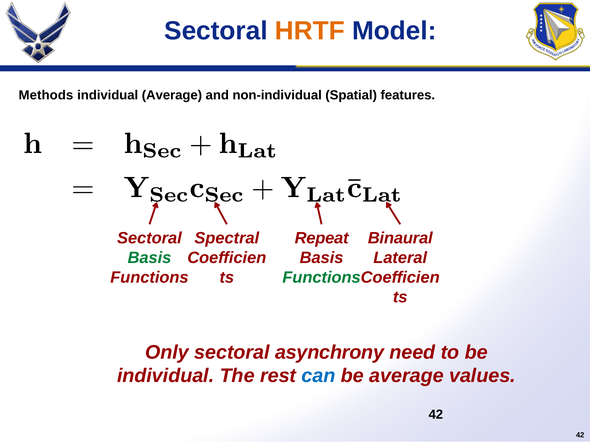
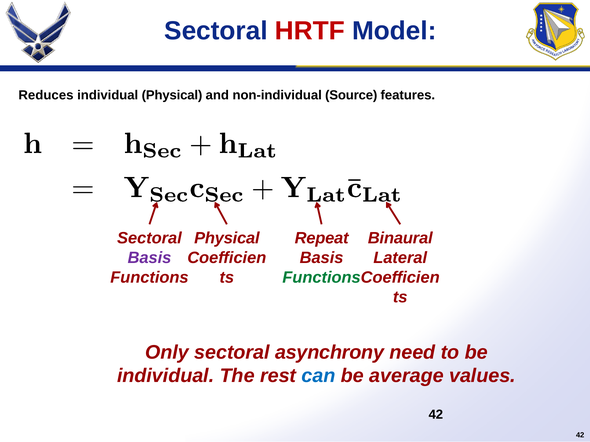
HRTF colour: orange -> red
Methods: Methods -> Reduces
individual Average: Average -> Physical
Spatial: Spatial -> Source
Spectral at (227, 238): Spectral -> Physical
Basis at (149, 258) colour: green -> purple
